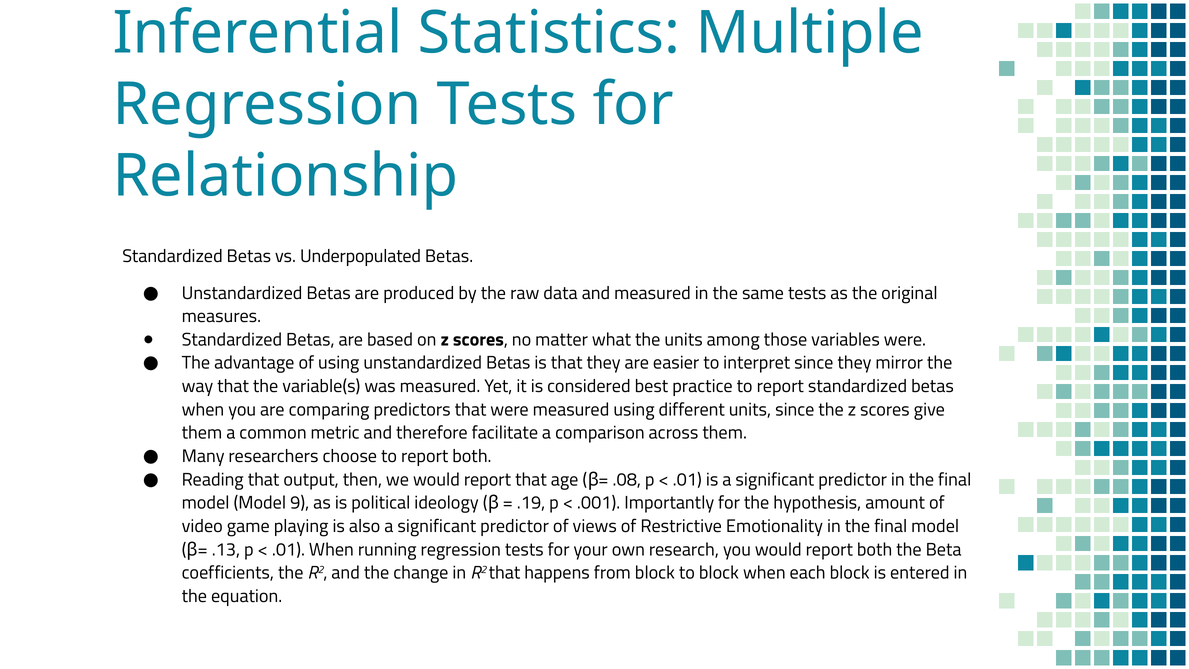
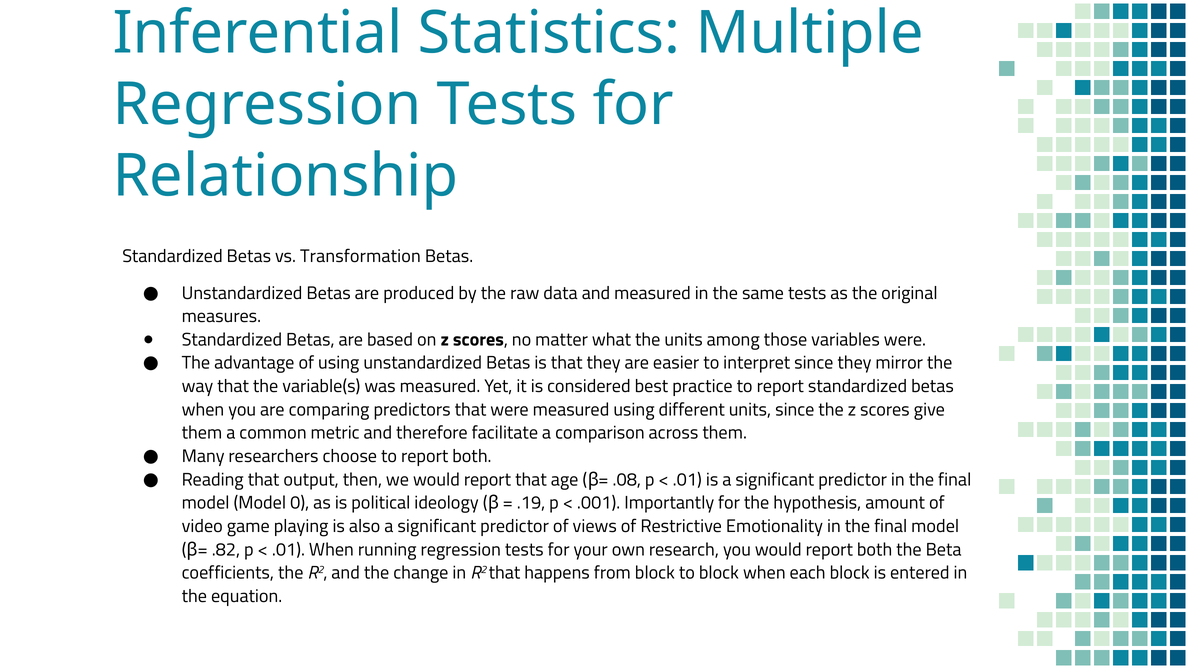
Underpopulated: Underpopulated -> Transformation
9: 9 -> 0
.13: .13 -> .82
